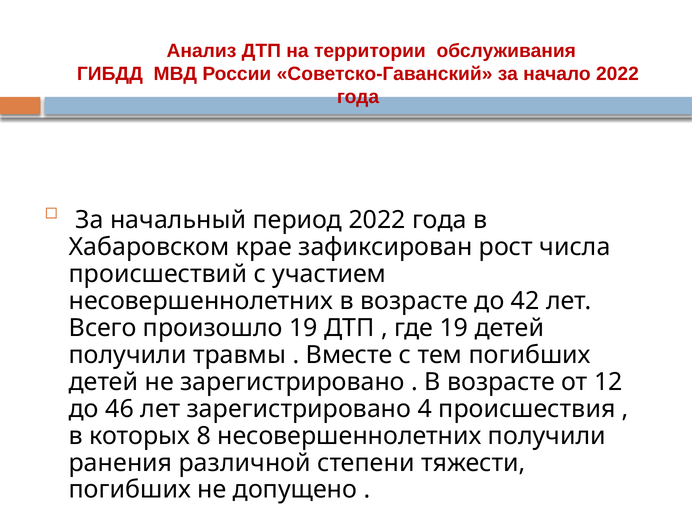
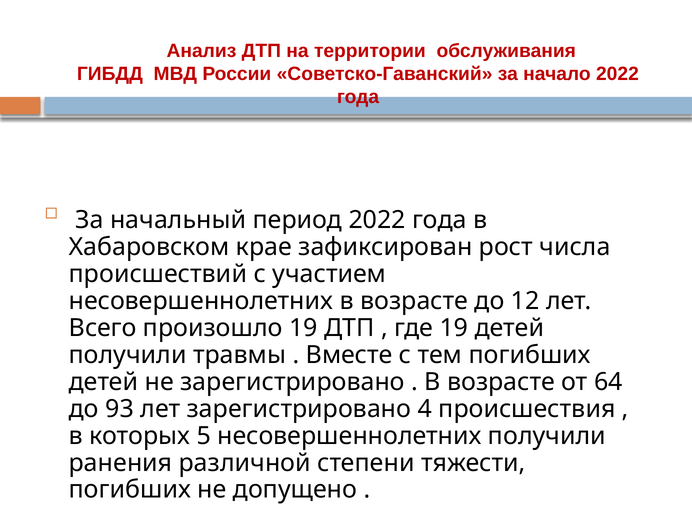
42: 42 -> 12
12: 12 -> 64
46: 46 -> 93
8: 8 -> 5
